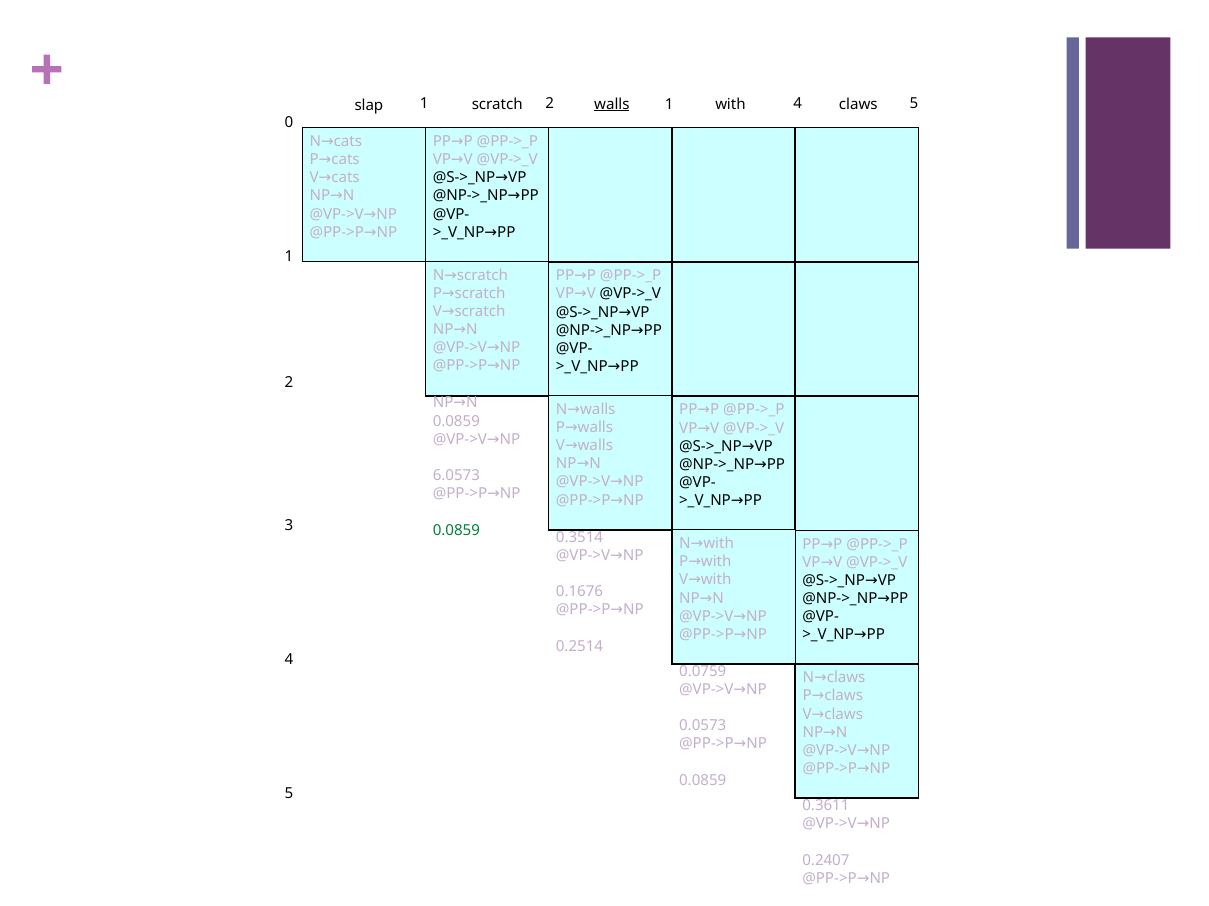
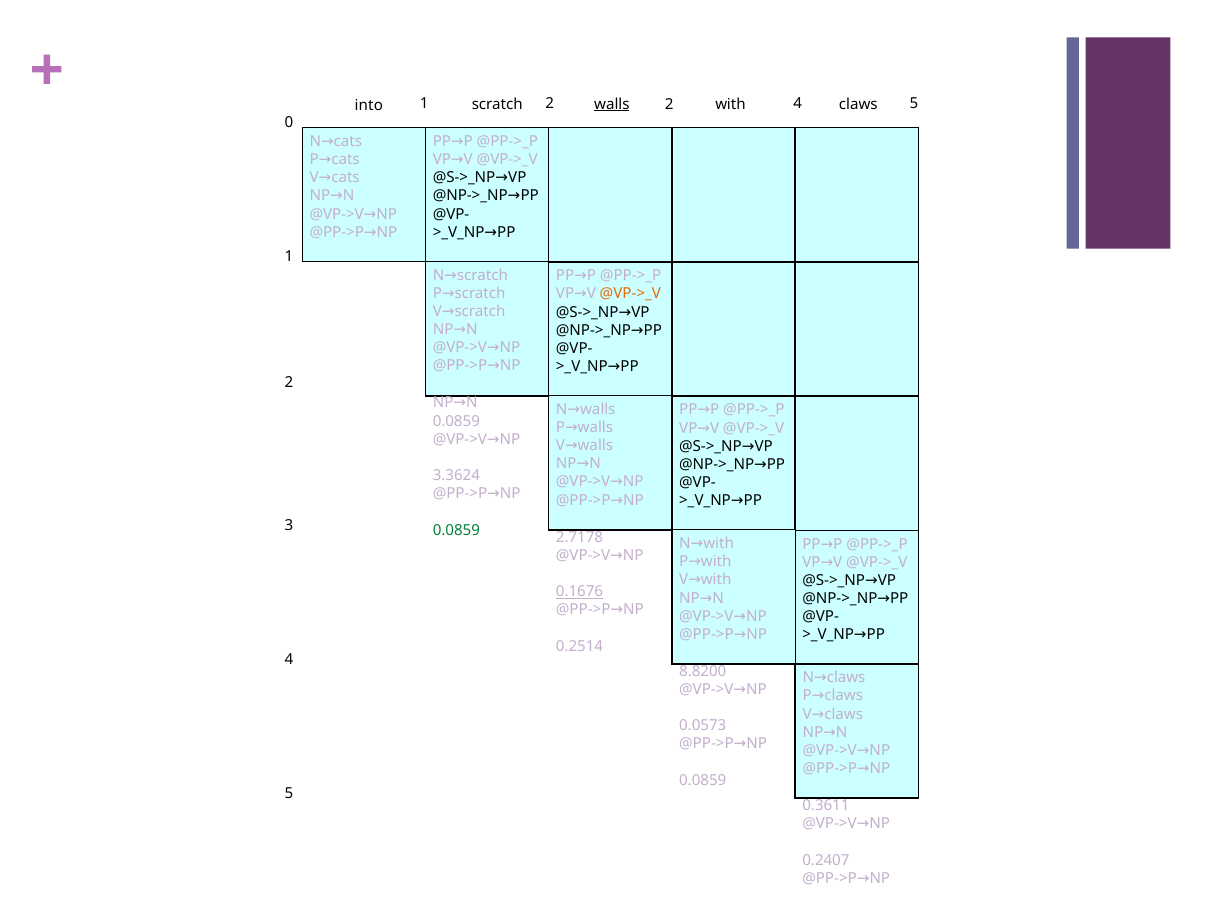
2 1: 1 -> 2
slap: slap -> into
@VP->_V at (630, 294) colour: black -> orange
6.0573: 6.0573 -> 3.3624
0.3514: 0.3514 -> 2.7178
0.1676 underline: none -> present
0.0759: 0.0759 -> 8.8200
